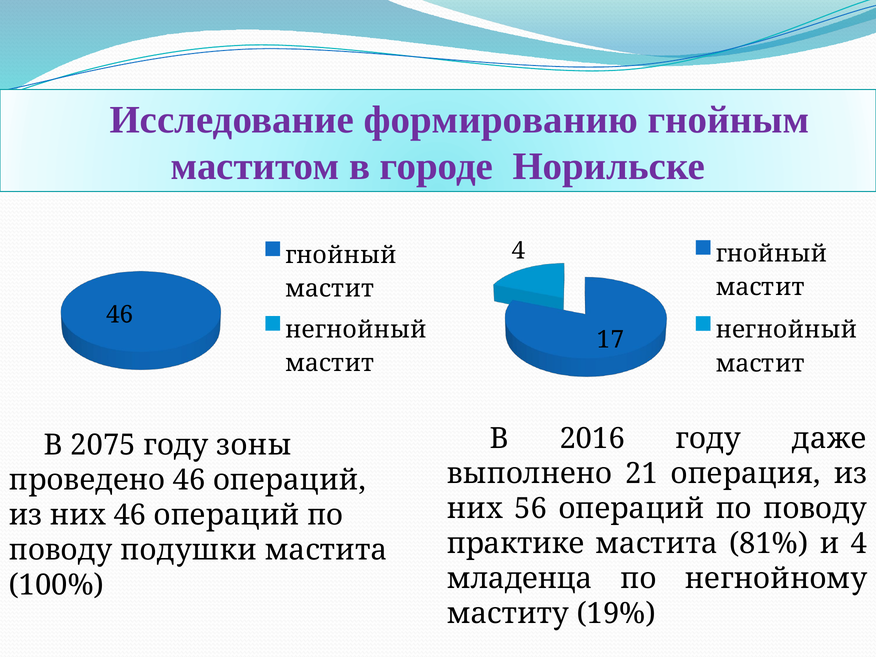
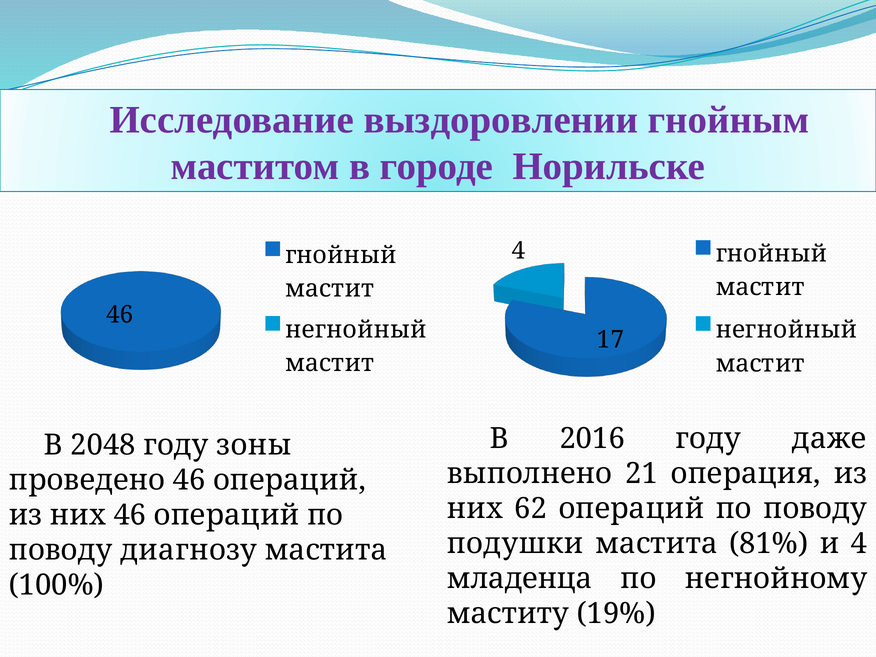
формированию: формированию -> выздоровлении
2075: 2075 -> 2048
56: 56 -> 62
практике: практике -> подушки
подушки: подушки -> диагнозу
